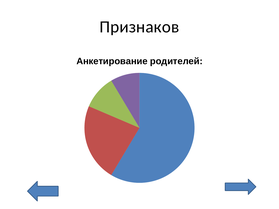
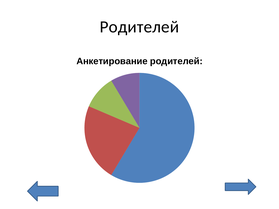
Признаков at (139, 27): Признаков -> Родителей
